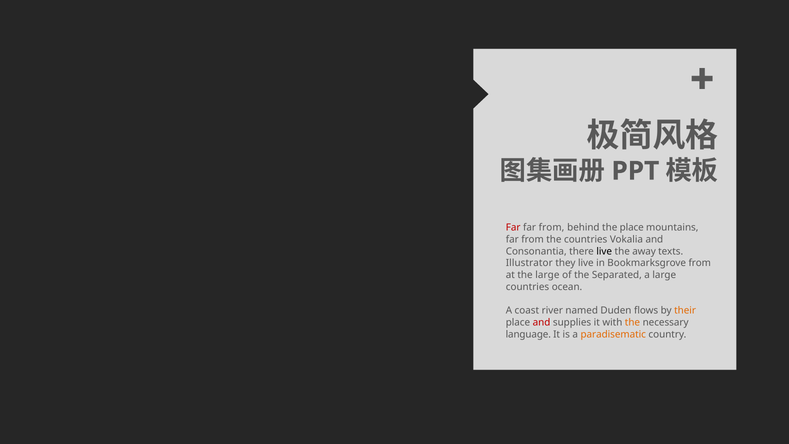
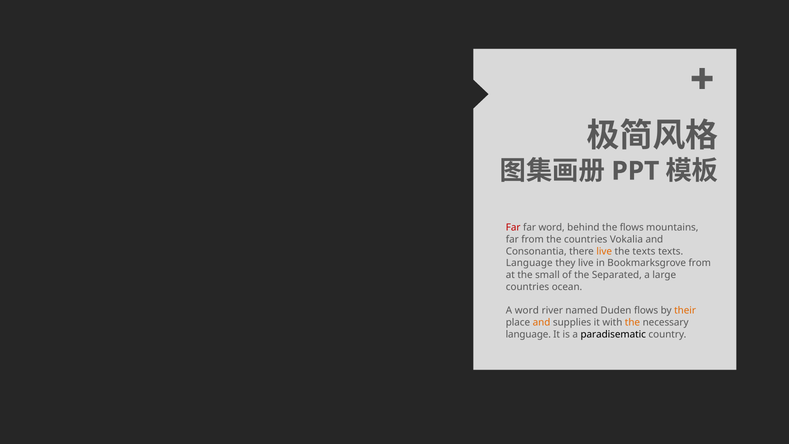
from at (552, 228): from -> word
the place: place -> flows
live at (604, 251) colour: black -> orange
the away: away -> texts
Illustrator at (529, 263): Illustrator -> Language
the large: large -> small
A coast: coast -> word
and at (542, 322) colour: red -> orange
paradisematic colour: orange -> black
